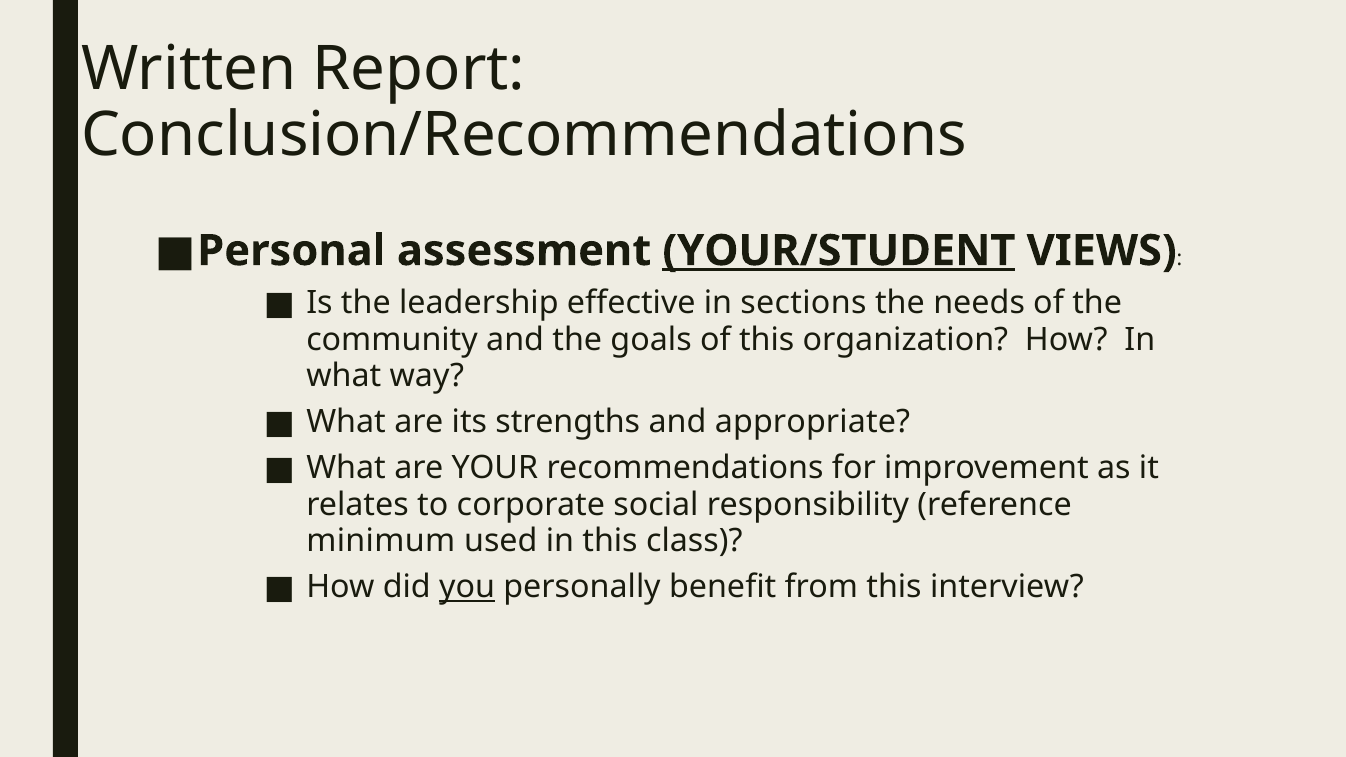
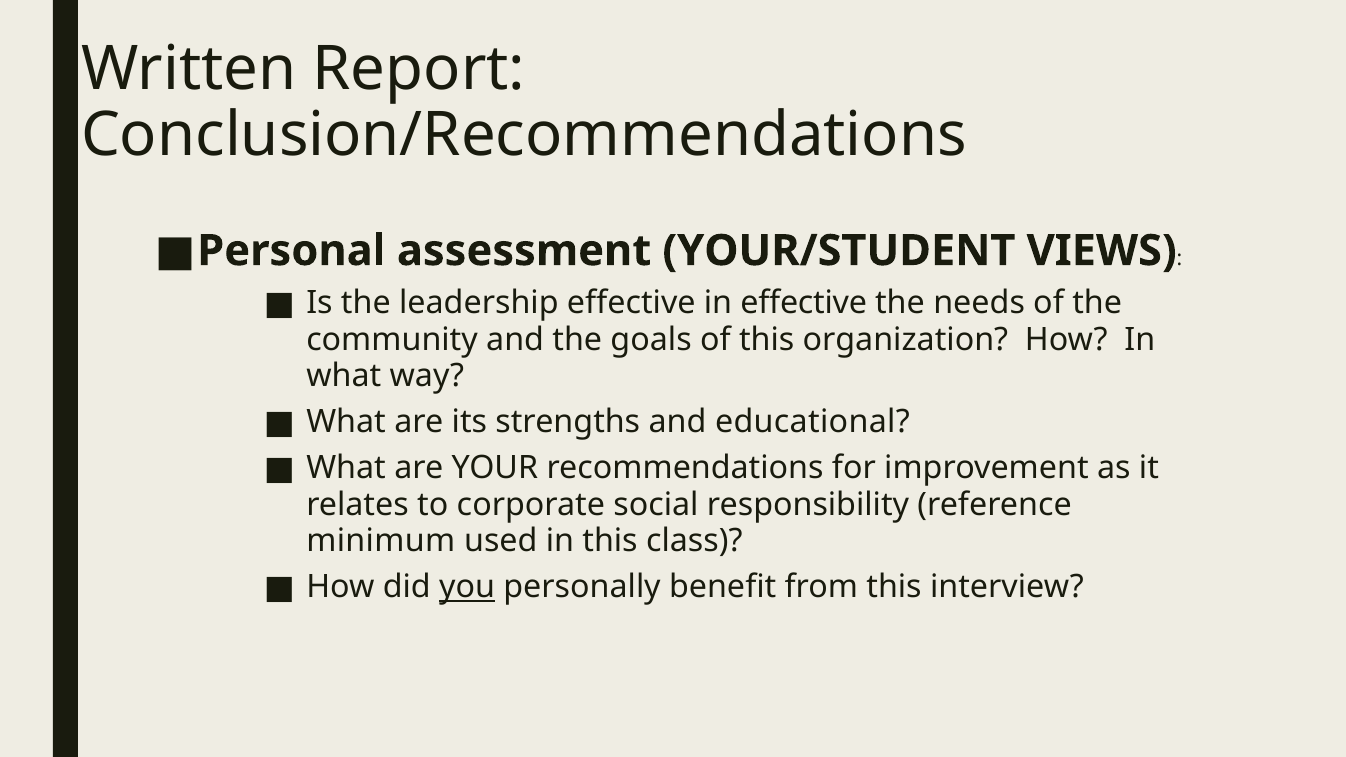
YOUR/STUDENT underline: present -> none
in sections: sections -> effective
appropriate: appropriate -> educational
